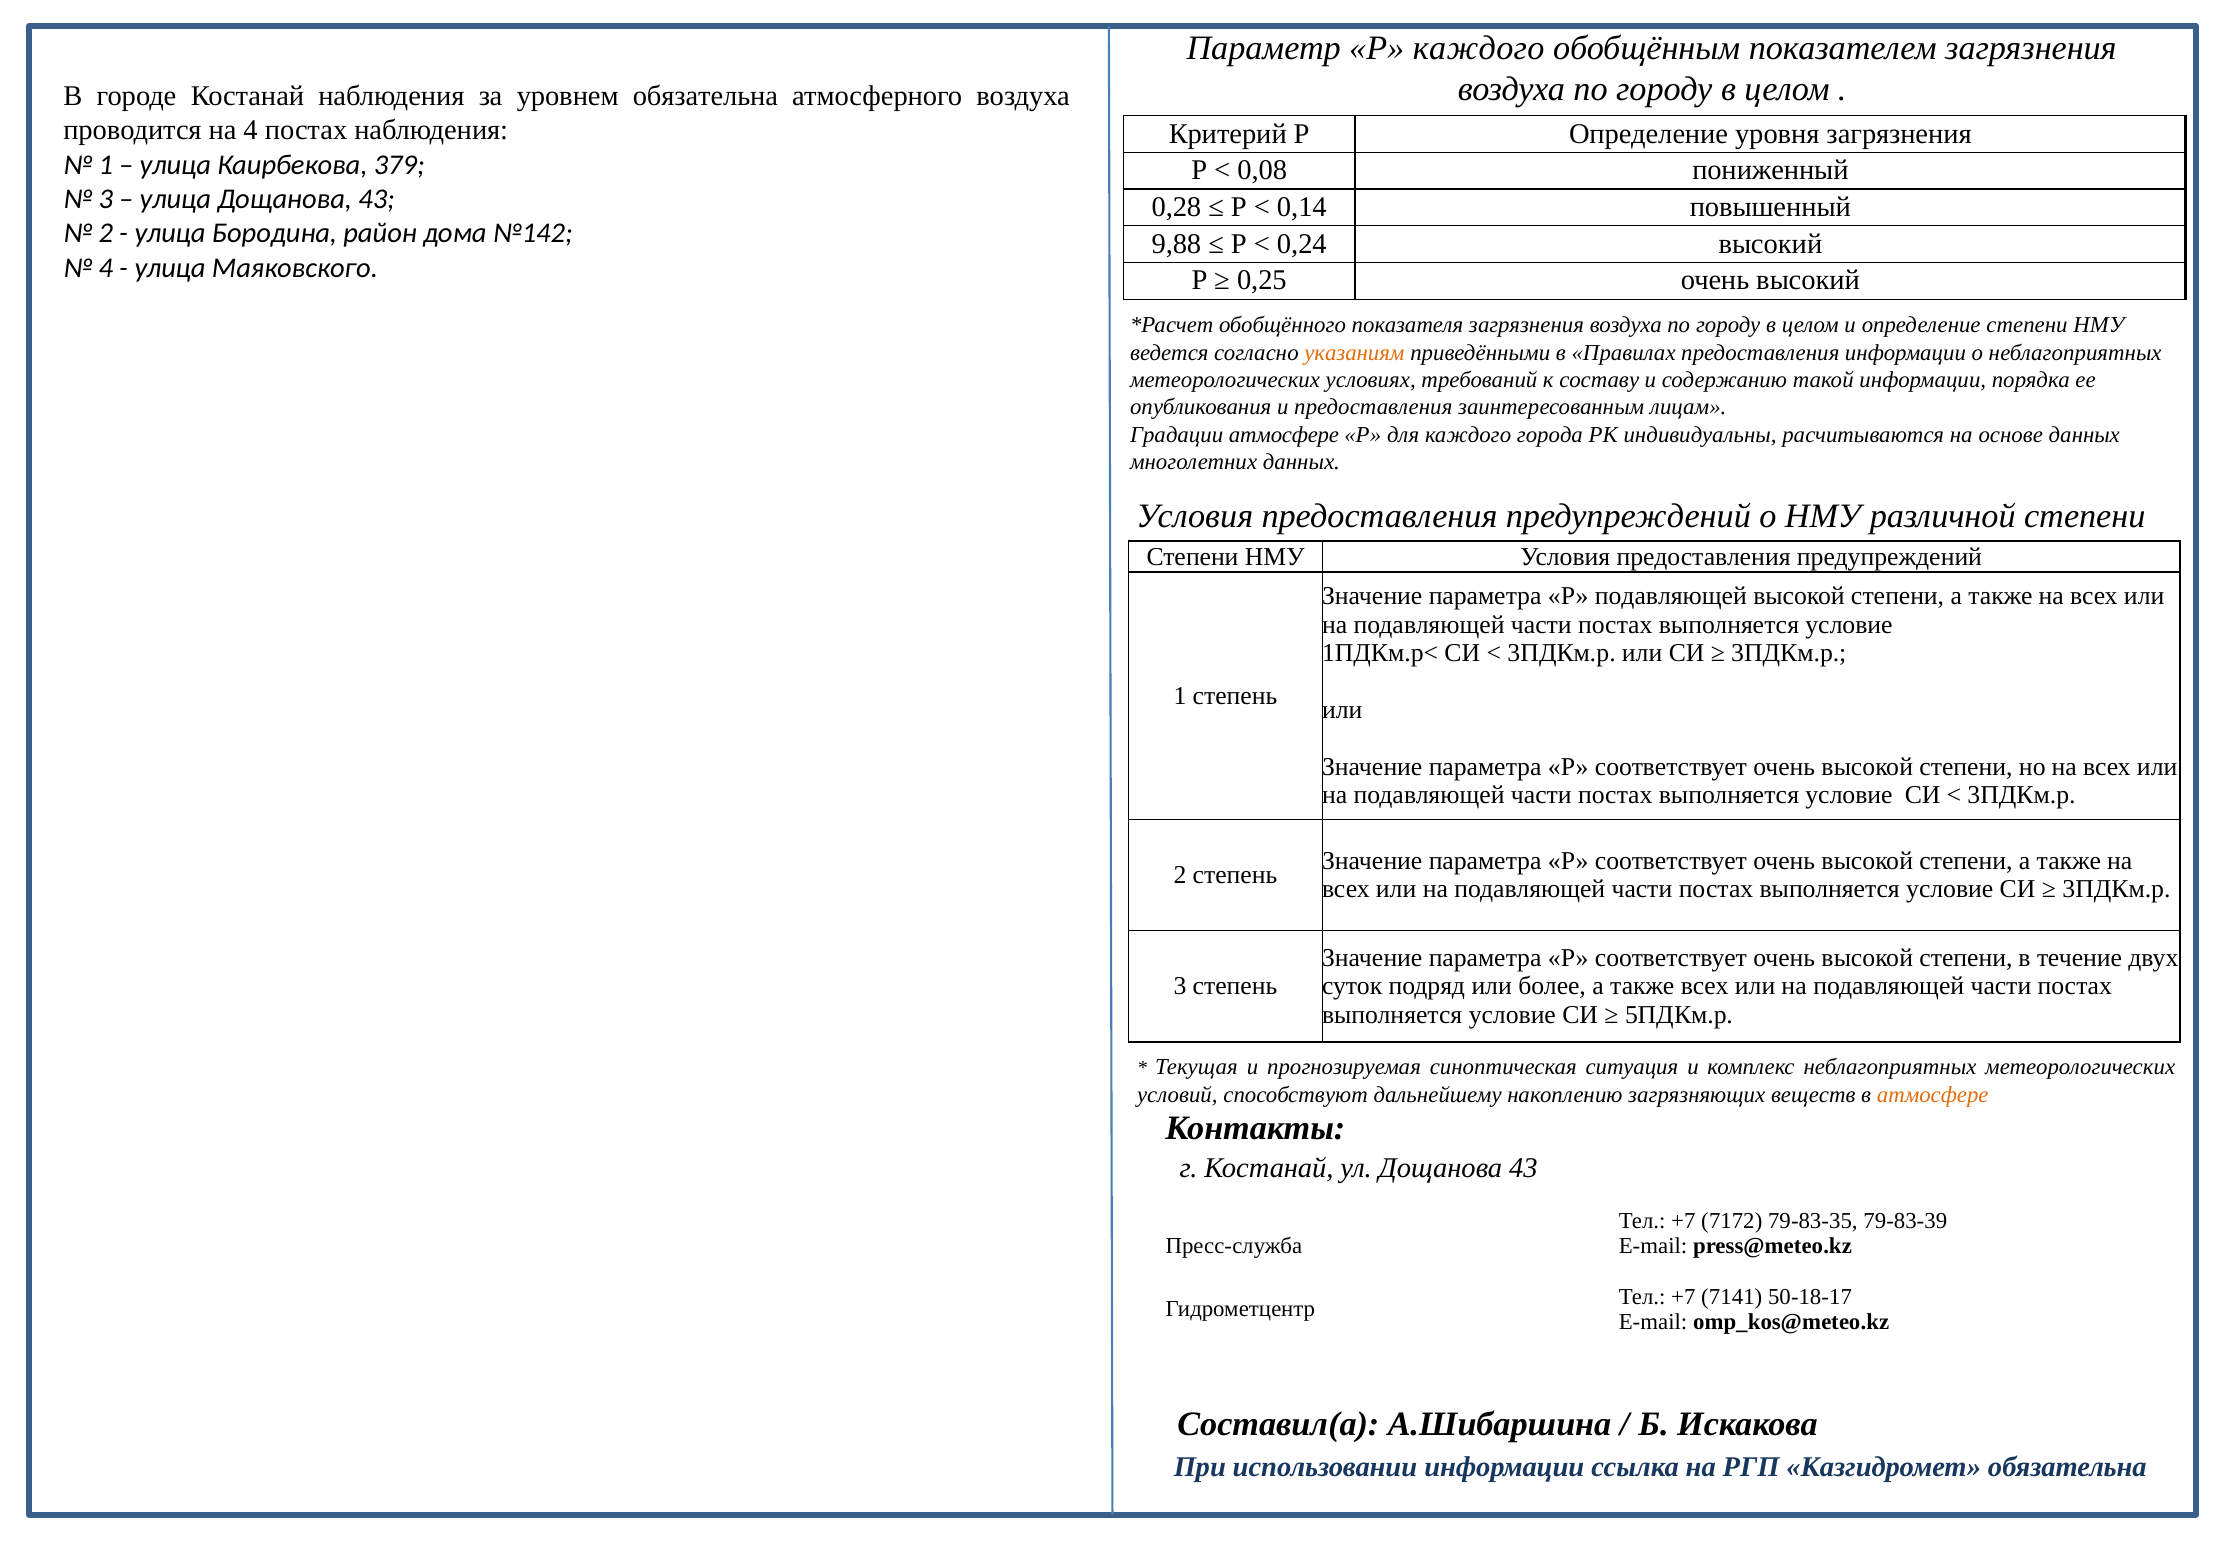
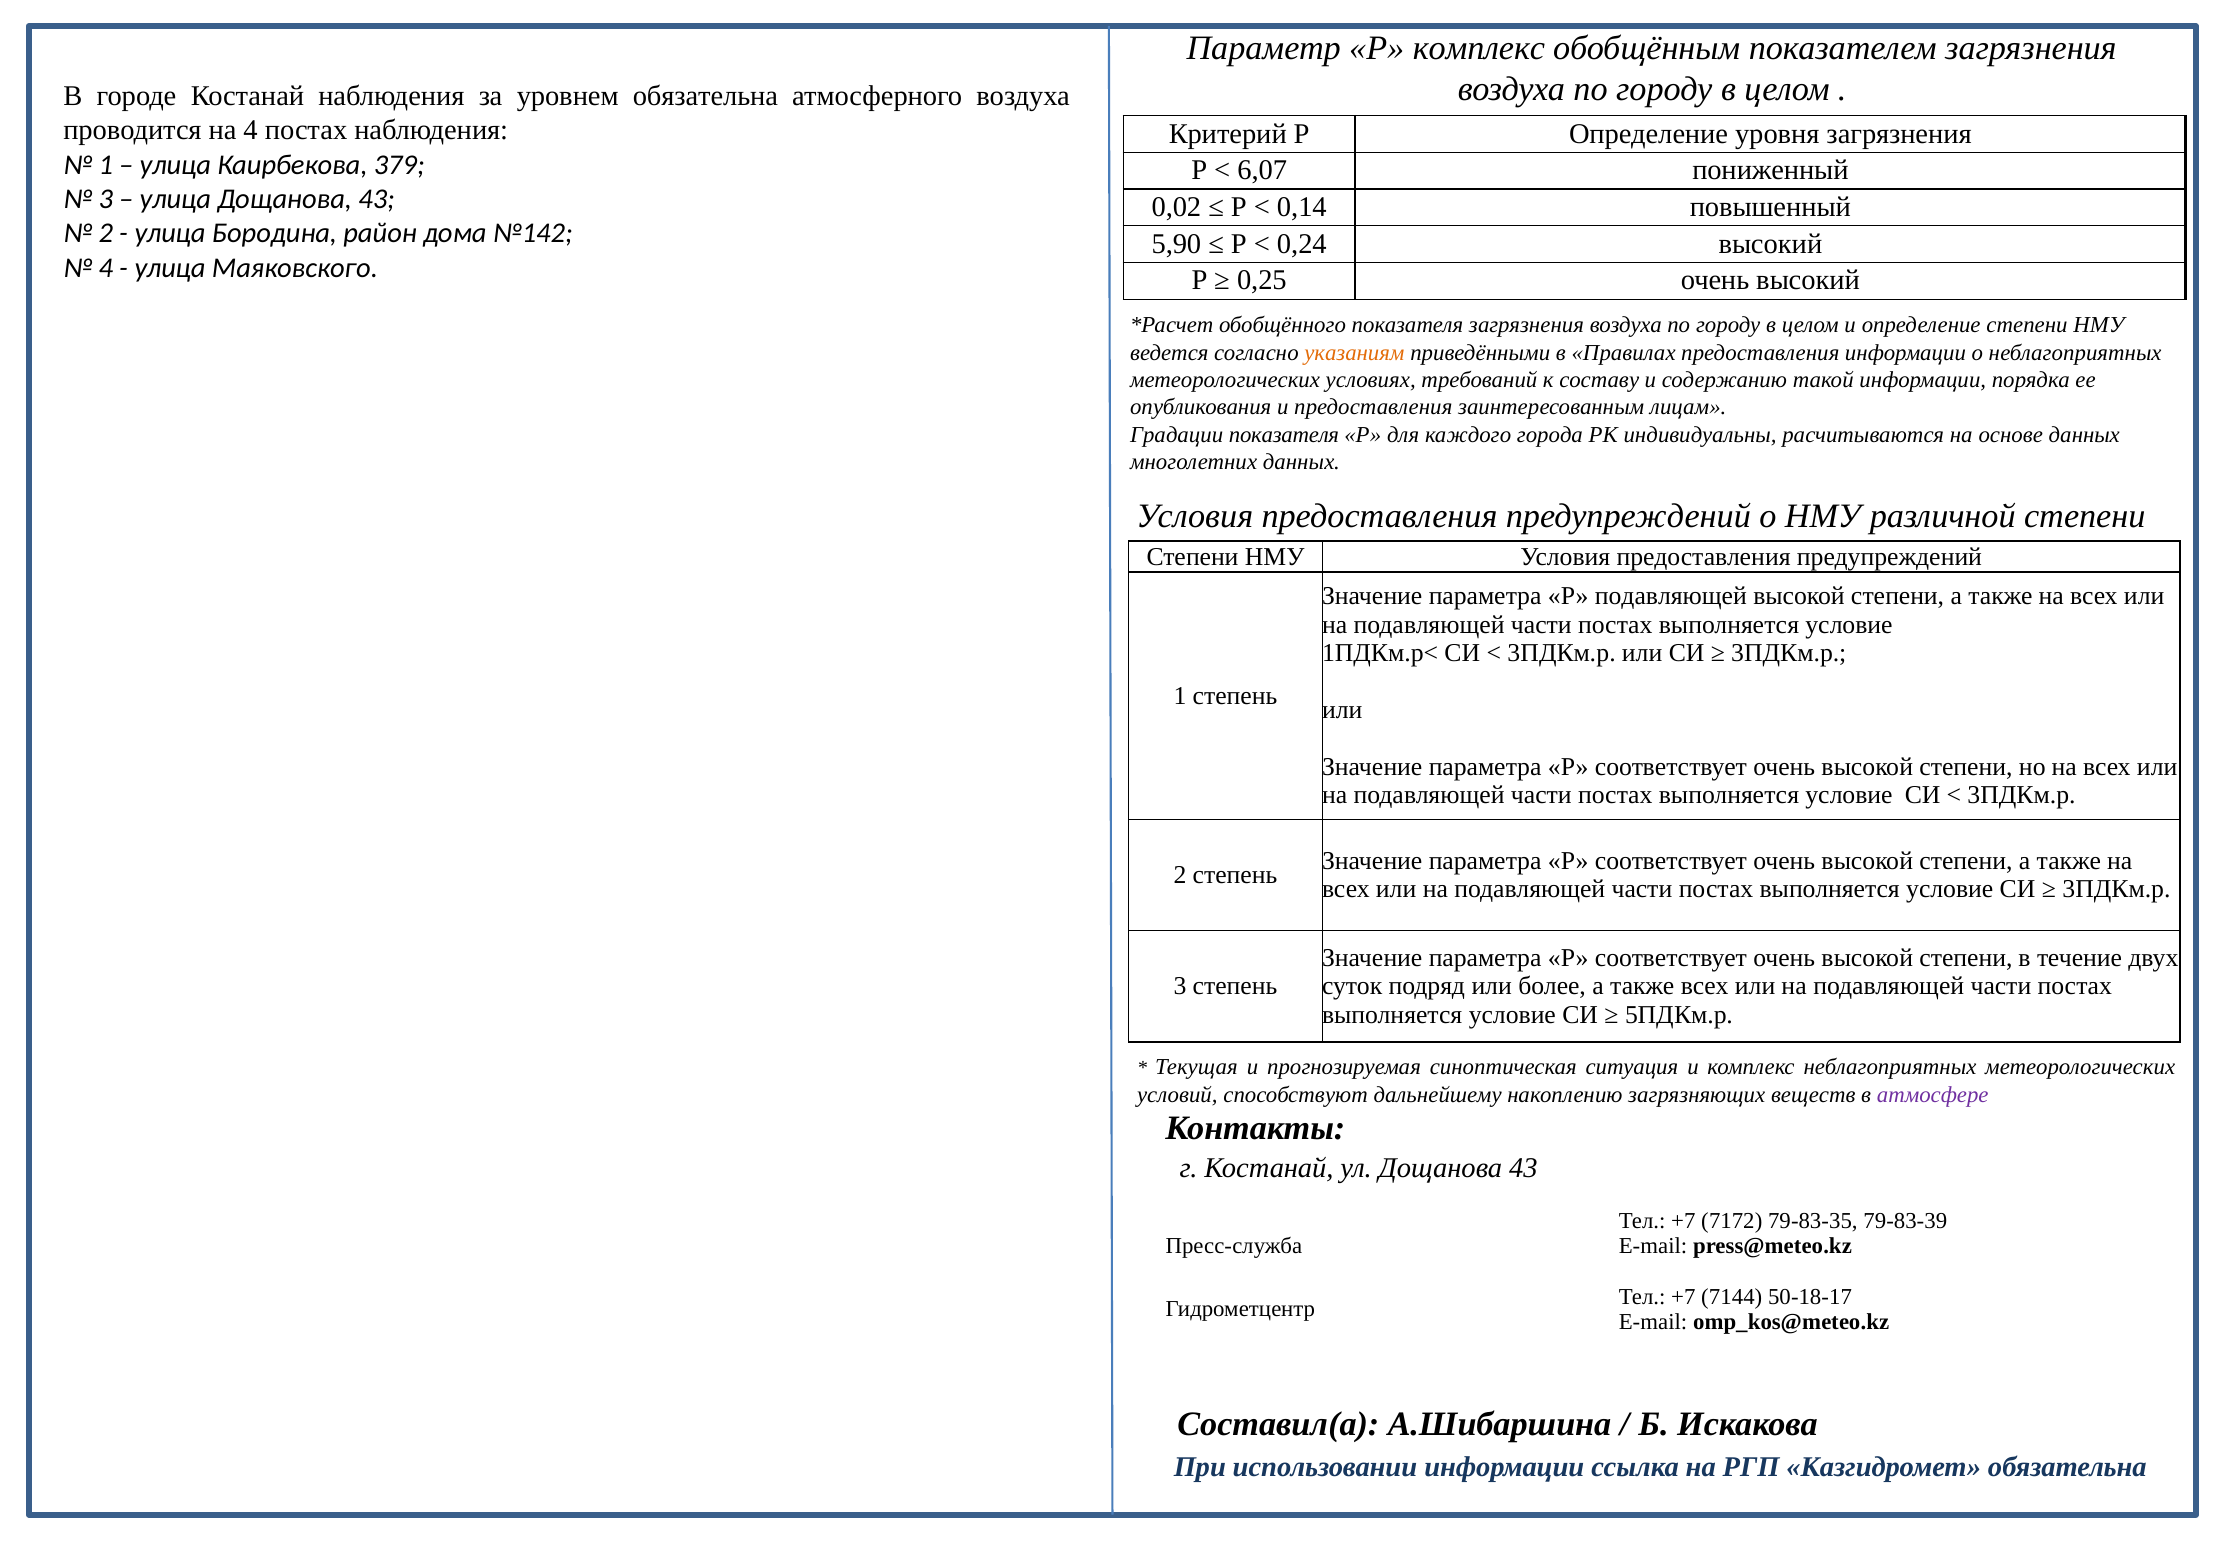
Р каждого: каждого -> комплекс
0,08: 0,08 -> 6,07
0,28: 0,28 -> 0,02
9,88: 9,88 -> 5,90
Градации атмосфере: атмосфере -> показателя
атмосфере at (1933, 1094) colour: orange -> purple
7141: 7141 -> 7144
